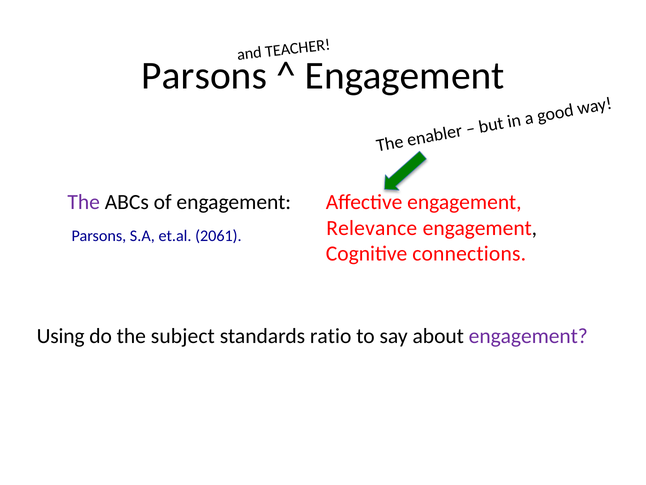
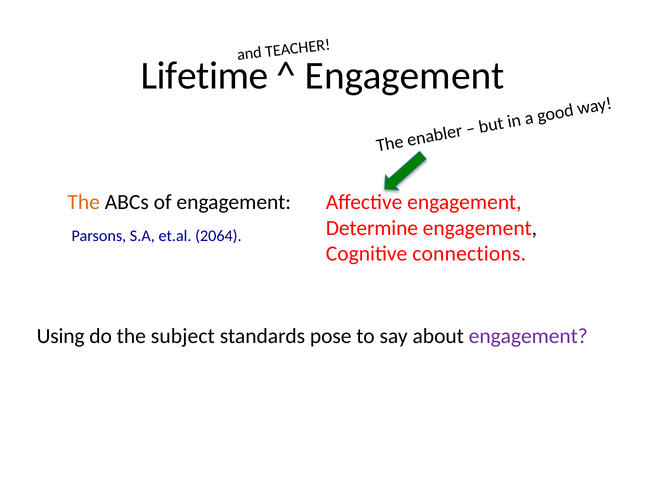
Parsons at (204, 76): Parsons -> Lifetime
The at (84, 202) colour: purple -> orange
Relevance: Relevance -> Determine
2061: 2061 -> 2064
ratio: ratio -> pose
